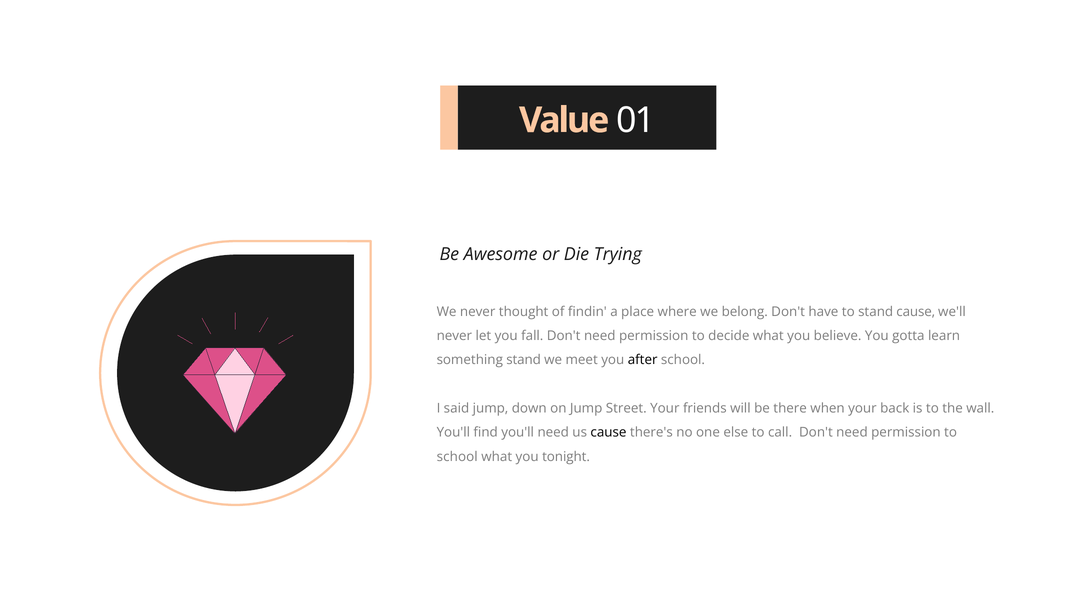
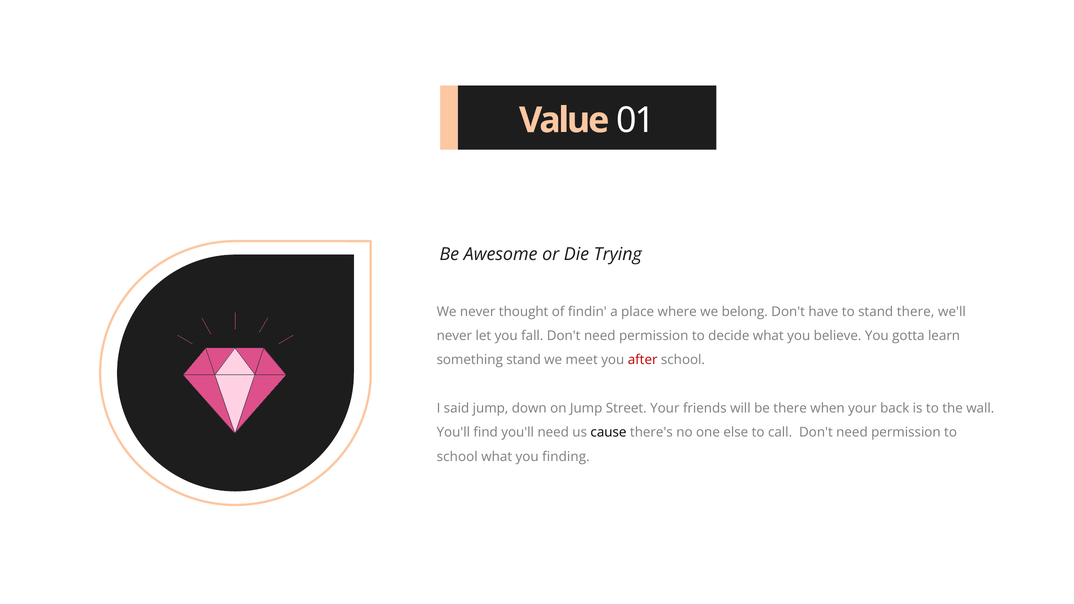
stand cause: cause -> there
after colour: black -> red
tonight: tonight -> finding
